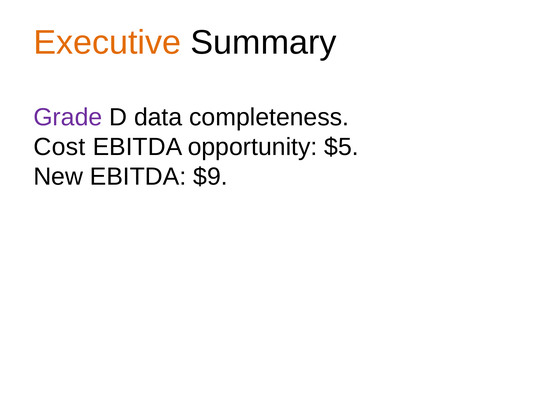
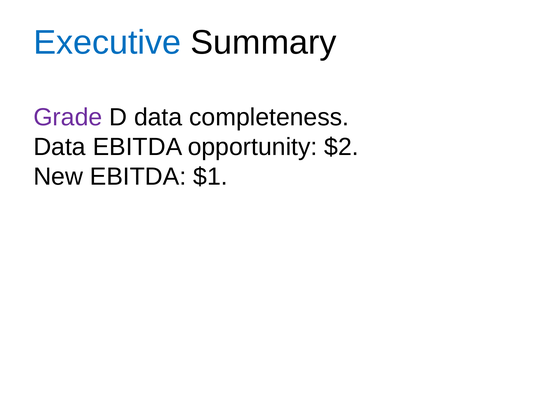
Executive colour: orange -> blue
Cost at (59, 147): Cost -> Data
$5: $5 -> $2
$9: $9 -> $1
